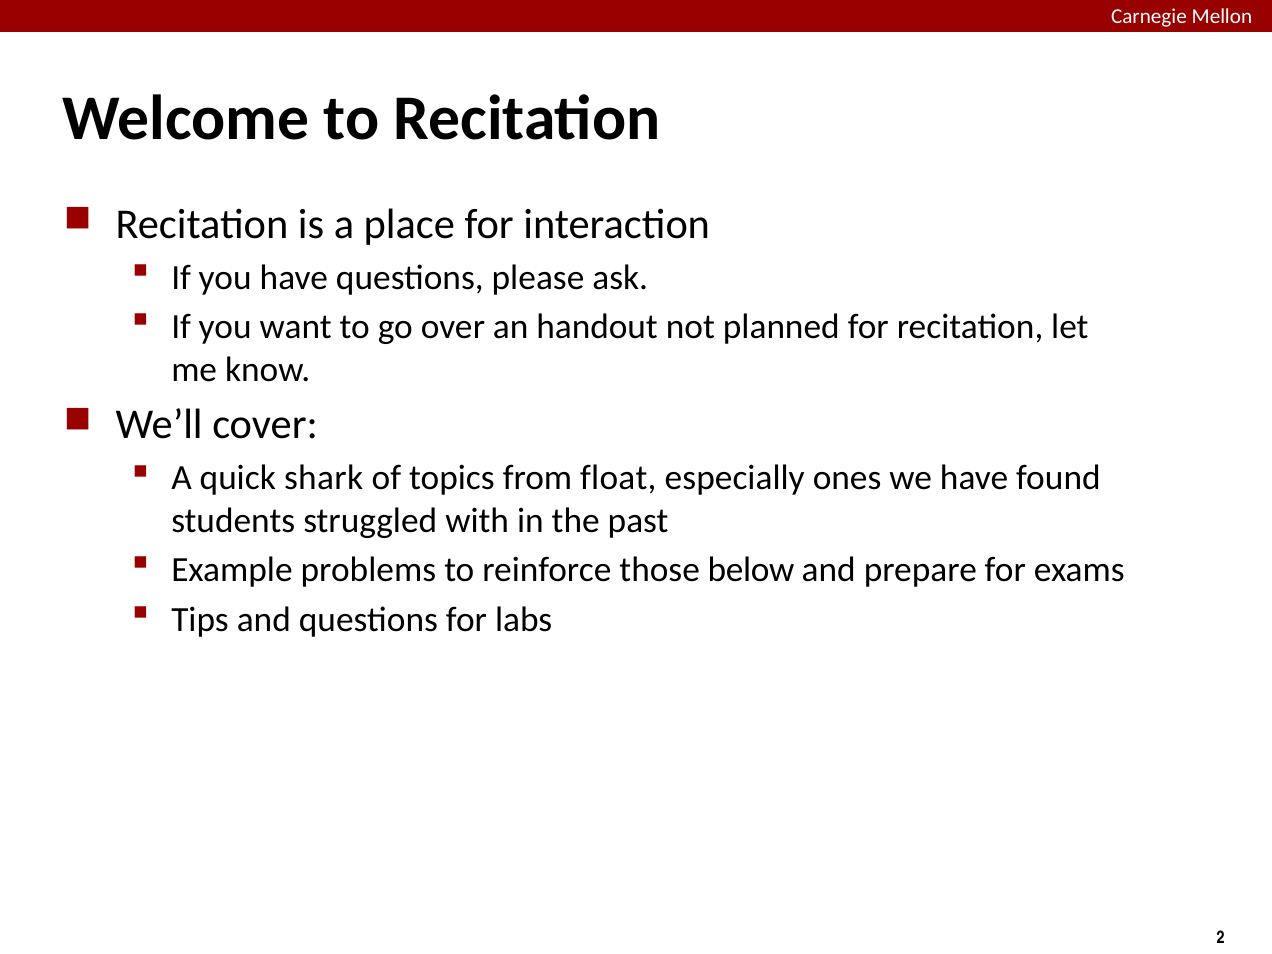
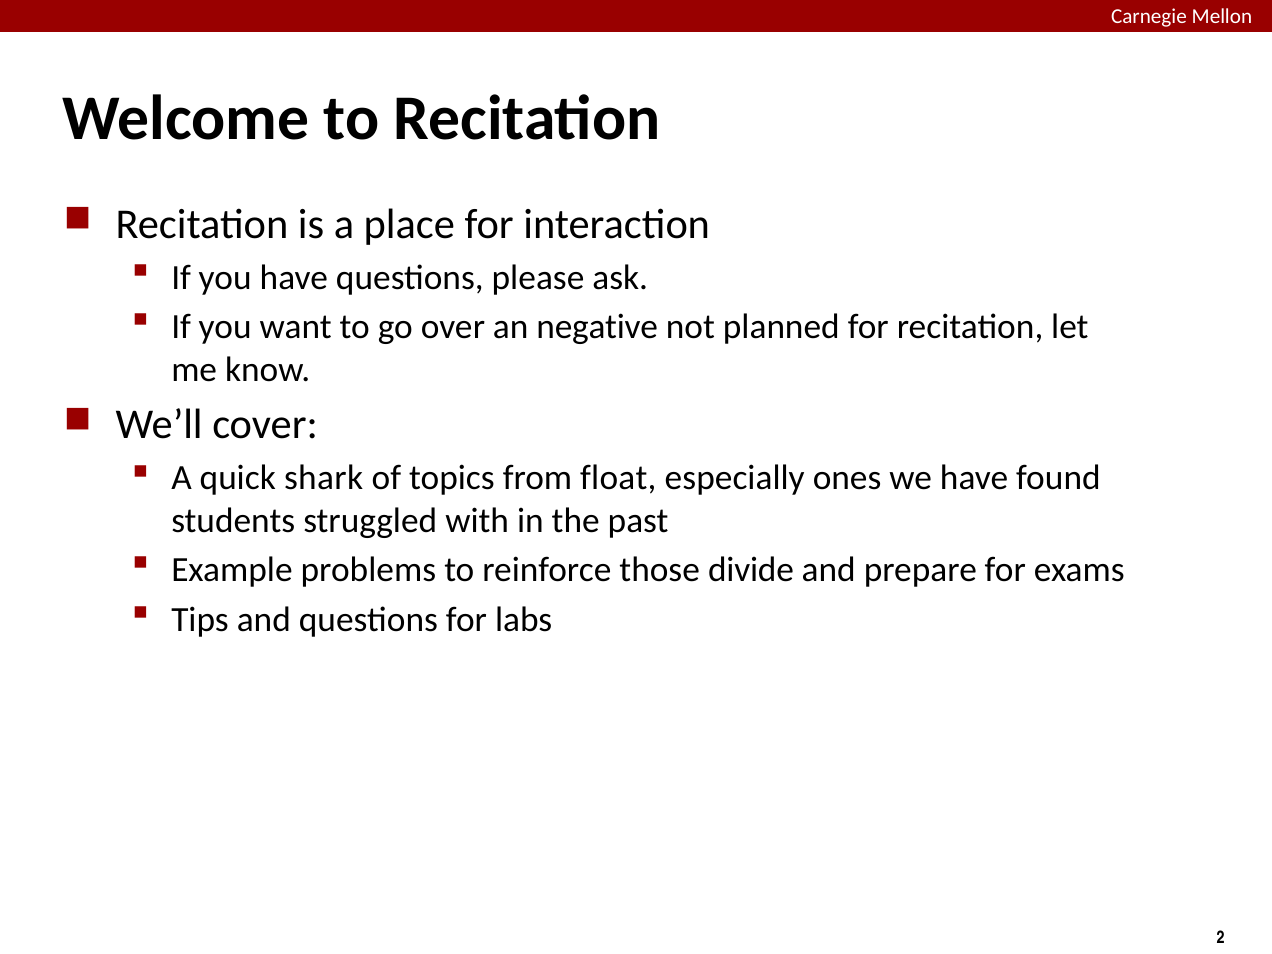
handout: handout -> negative
below: below -> divide
